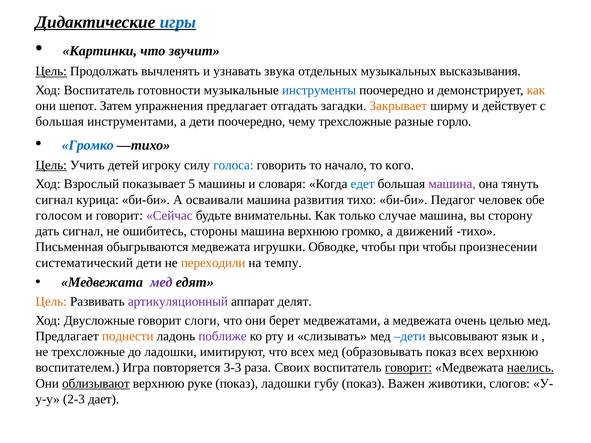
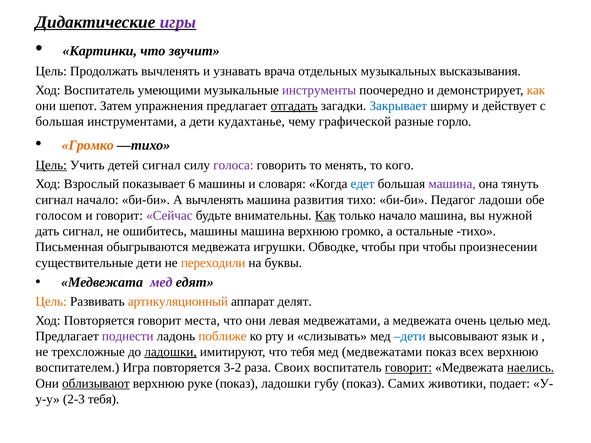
игры colour: blue -> purple
Цель at (51, 71) underline: present -> none
звука: звука -> врача
готовности: готовности -> умеющими
инструменты colour: blue -> purple
отгадать underline: none -> present
Закрывает colour: orange -> blue
дети поочередно: поочередно -> кудахтанье
чему трехсложные: трехсложные -> графической
Громко at (88, 145) colour: blue -> orange
детей игроку: игроку -> сигнал
голоса colour: blue -> purple
начало: начало -> менять
5: 5 -> 6
сигнал курица: курица -> начало
А осваивали: осваивали -> вычленять
человек: человек -> ладоши
Как at (325, 216) underline: none -> present
только случае: случае -> начало
сторону: сторону -> нужной
ошибитесь стороны: стороны -> машины
движений: движений -> остальные
систематический: систематический -> существительные
темпу: темпу -> буквы
артикуляционный colour: purple -> orange
Ход Двусложные: Двусложные -> Повторяется
слоги: слоги -> места
берет: берет -> левая
поднести colour: orange -> purple
поближе colour: purple -> orange
ладошки at (171, 352) underline: none -> present
что всех: всех -> тебя
мед образовывать: образовывать -> медвежатами
3-3: 3-3 -> 3-2
Важен: Важен -> Самих
слогов: слогов -> подает
2-3 дает: дает -> тебя
